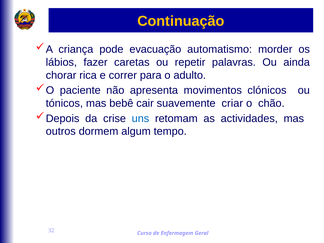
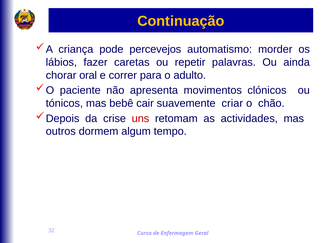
evacuação: evacuação -> percevejos
rica: rica -> oral
uns colour: blue -> red
